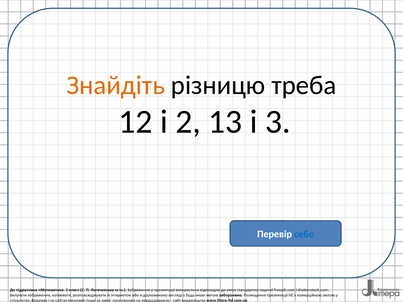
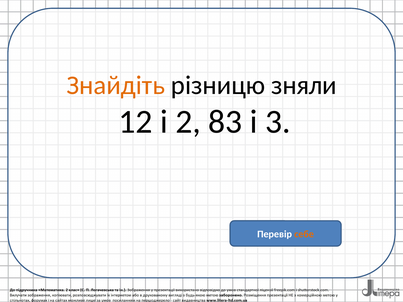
треба: треба -> зняли
13: 13 -> 83
себе colour: blue -> orange
